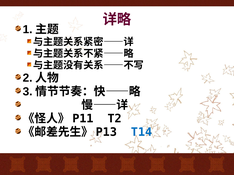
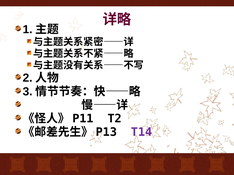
T14 colour: blue -> purple
